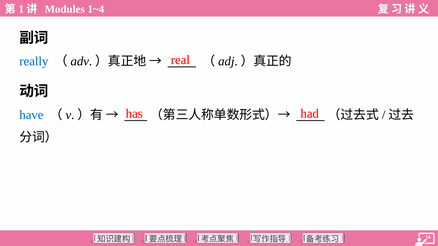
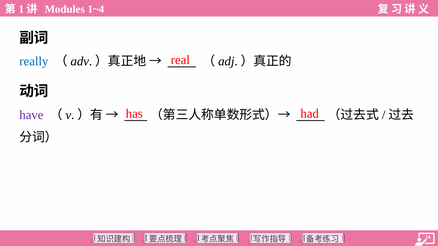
have colour: blue -> purple
